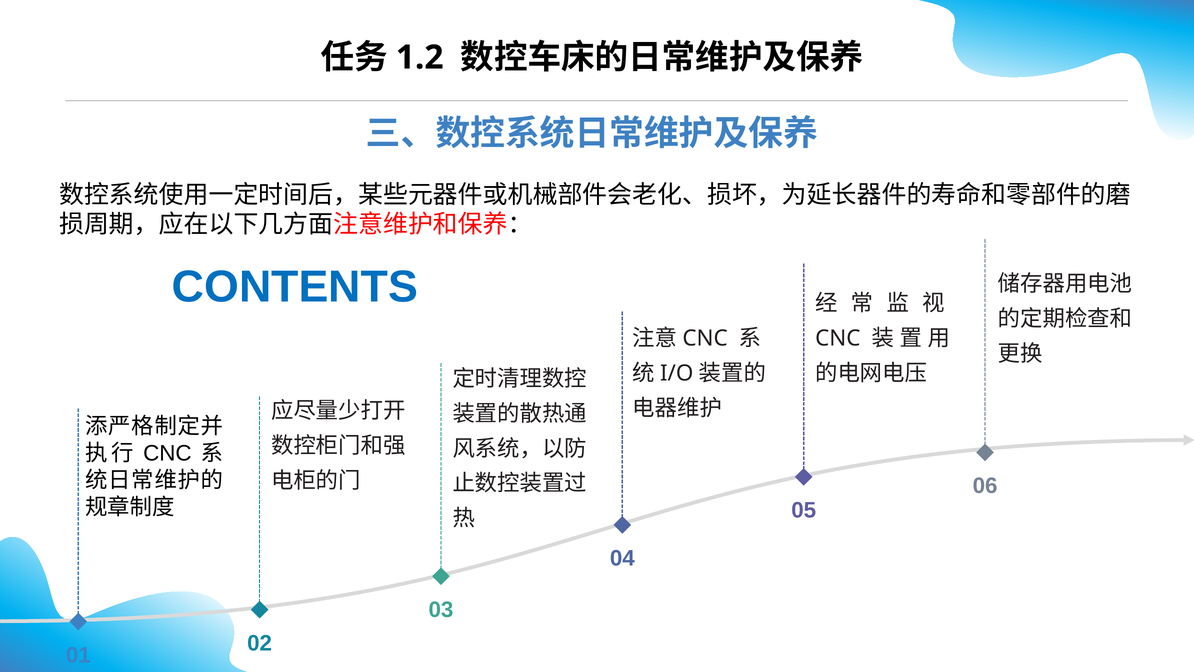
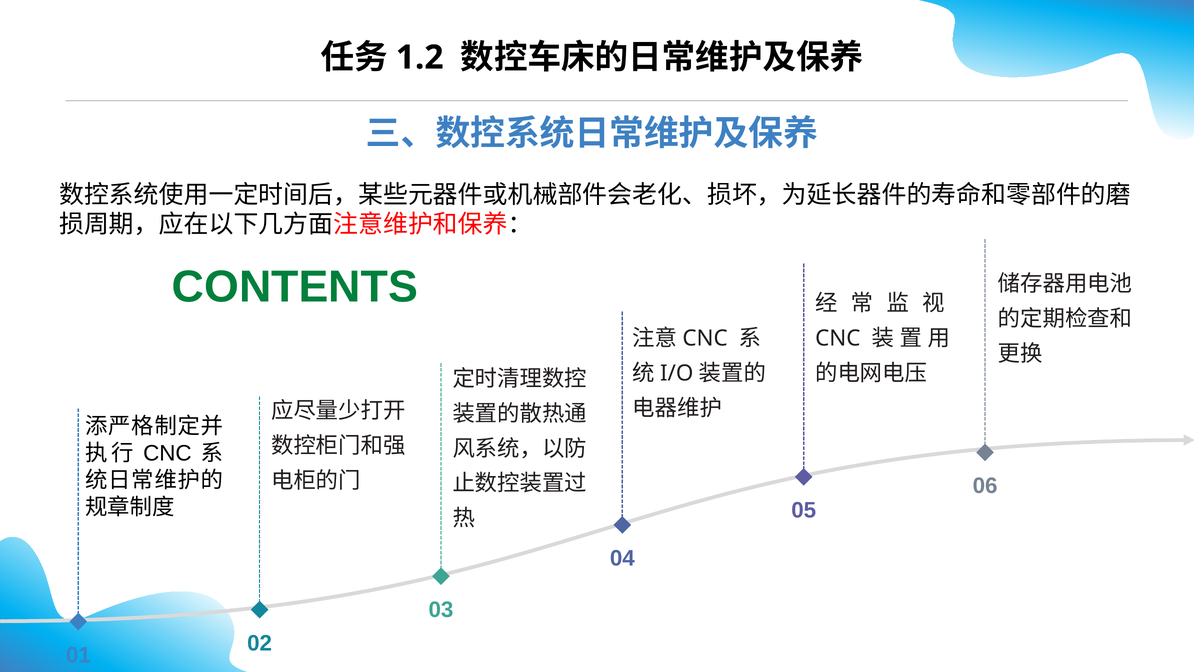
CONTENTS colour: blue -> green
